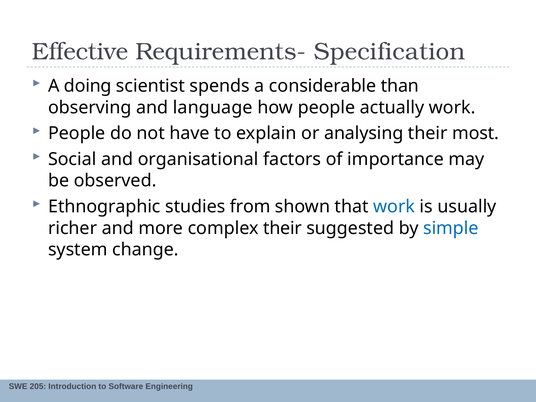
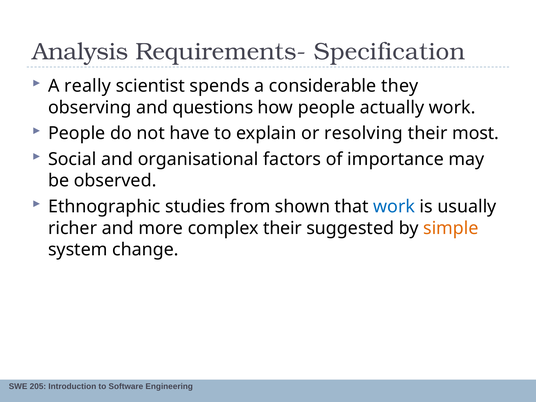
Effective: Effective -> Analysis
doing: doing -> really
than: than -> they
language: language -> questions
analysing: analysing -> resolving
simple colour: blue -> orange
